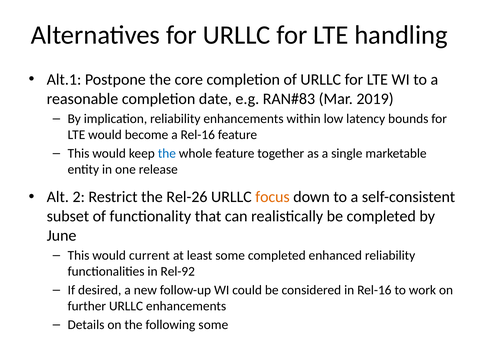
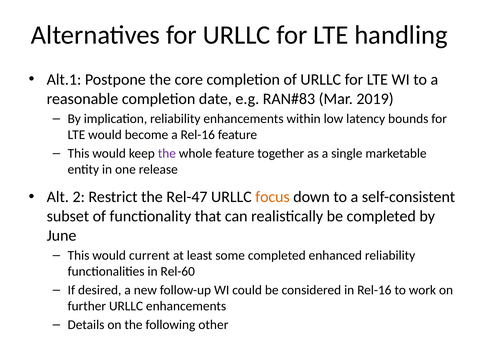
the at (167, 153) colour: blue -> purple
Rel-26: Rel-26 -> Rel-47
Rel-92: Rel-92 -> Rel-60
following some: some -> other
